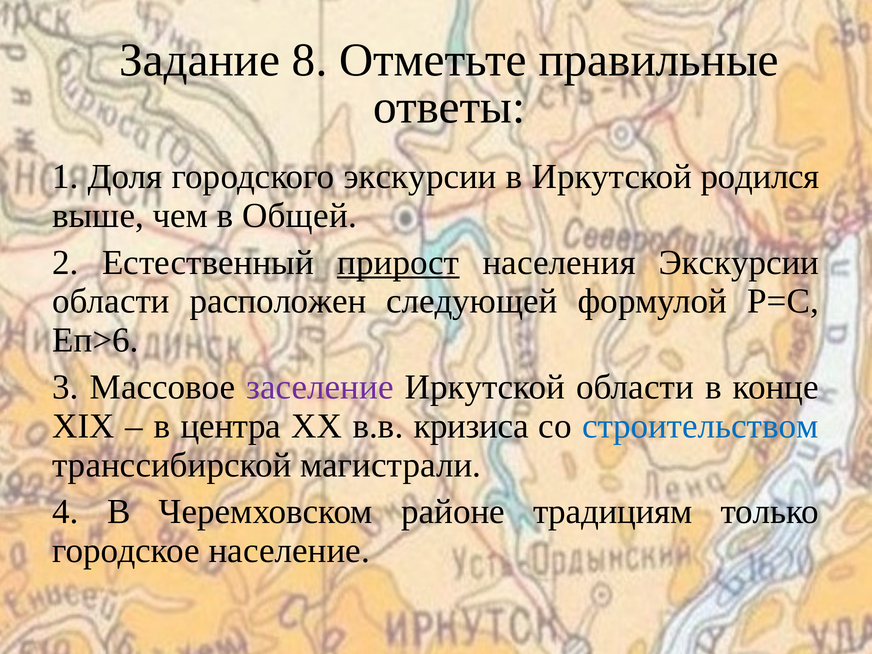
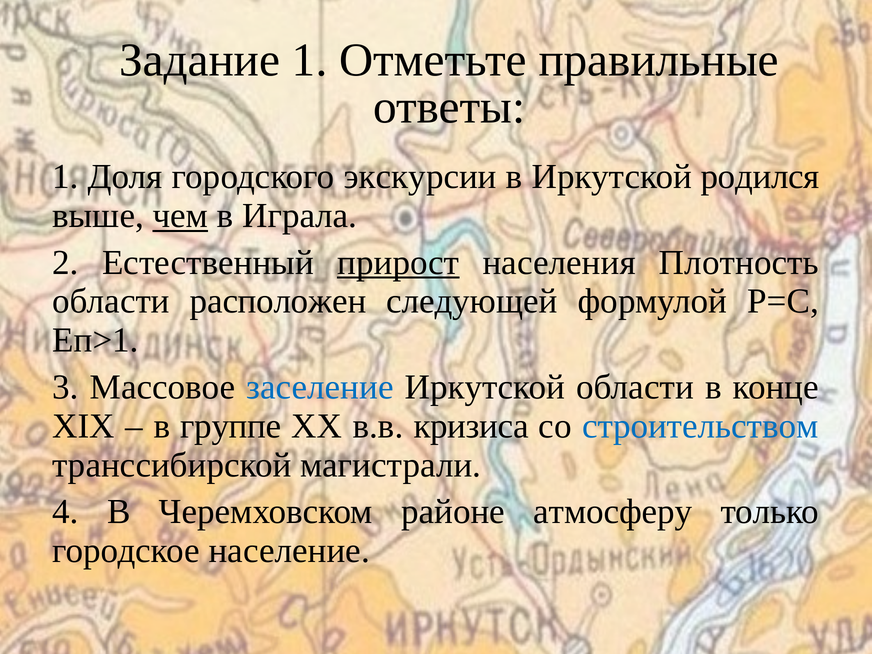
Задание 8: 8 -> 1
чем underline: none -> present
Общей: Общей -> Играла
населения Экскурсии: Экскурсии -> Плотность
Еп>6: Еп>6 -> Еп>1
заселение colour: purple -> blue
центра: центра -> группе
традициям: традициям -> атмосферу
